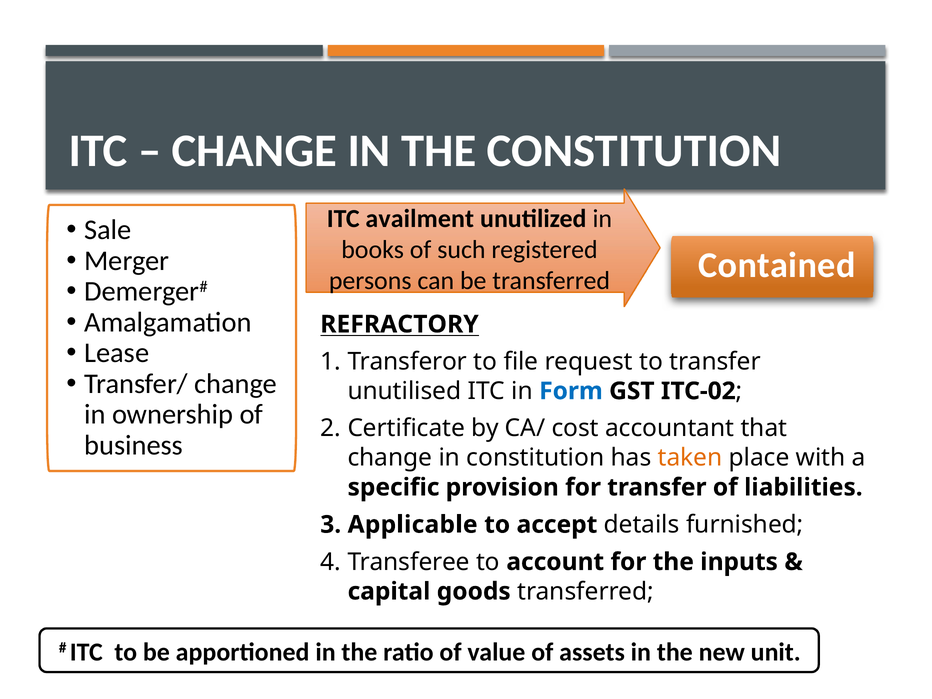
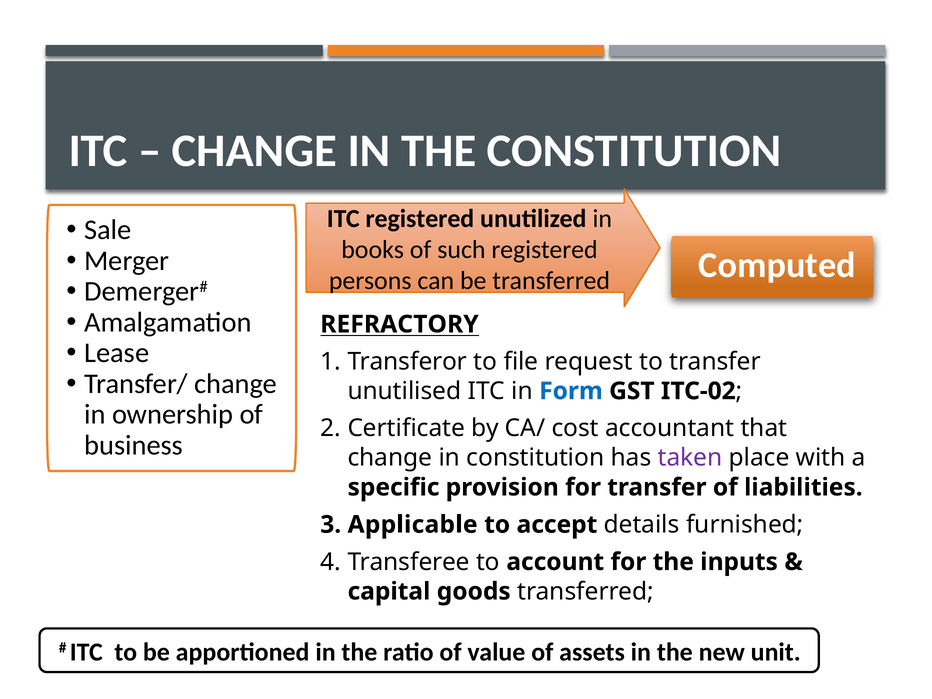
ITC availment: availment -> registered
Contained: Contained -> Computed
taken colour: orange -> purple
